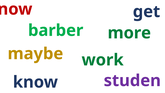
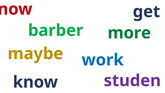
work colour: green -> blue
